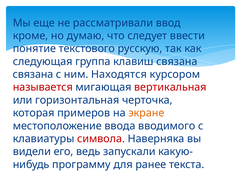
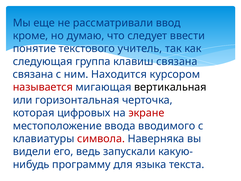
русскую: русскую -> учитель
Находятся: Находятся -> Находится
вертикальная colour: red -> black
примеров: примеров -> цифровых
экране colour: orange -> red
ранее: ранее -> языка
